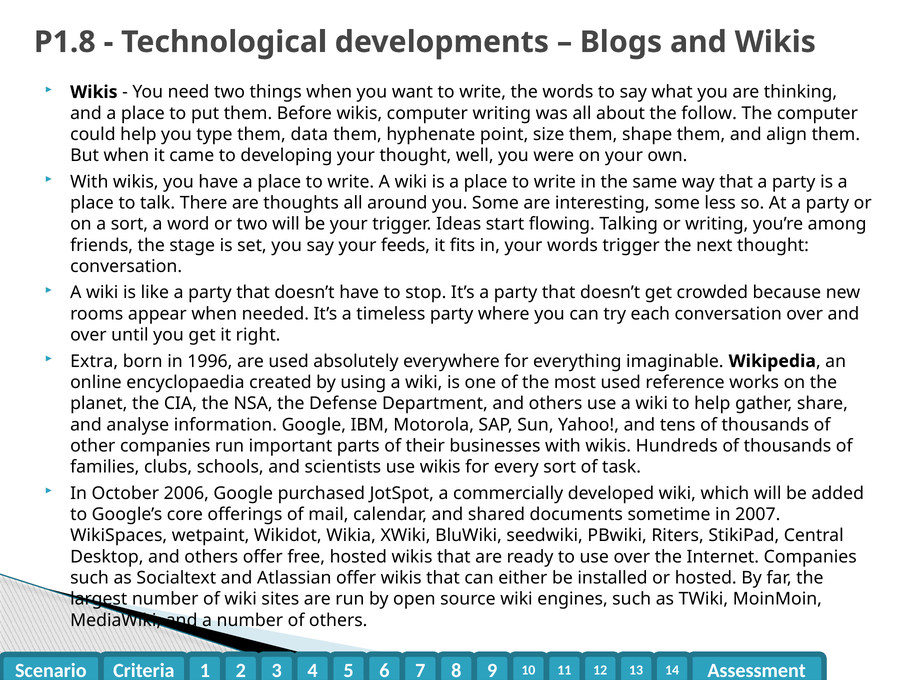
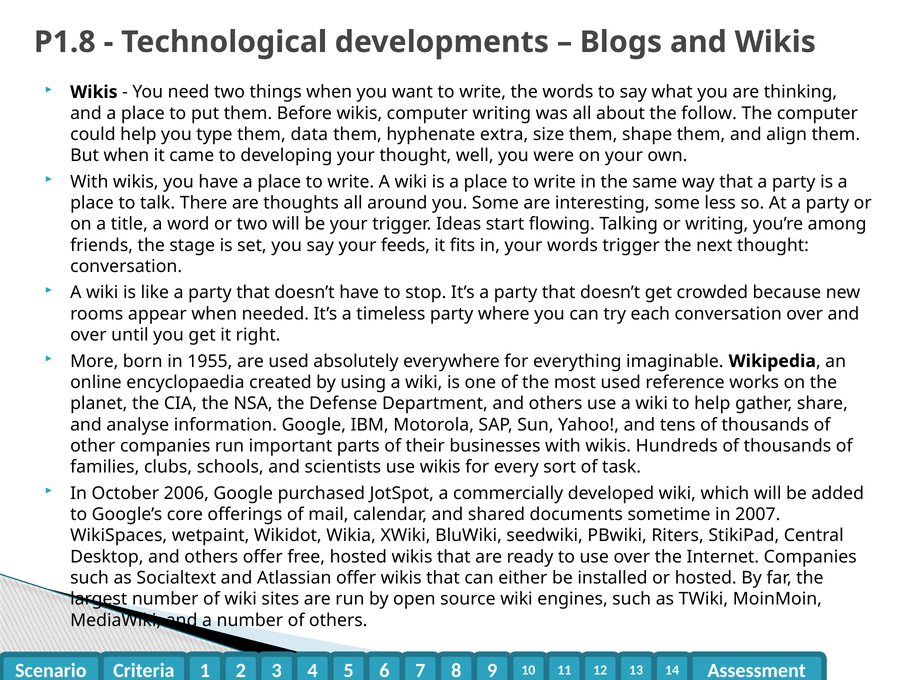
point: point -> extra
a sort: sort -> title
Extra: Extra -> More
1996: 1996 -> 1955
